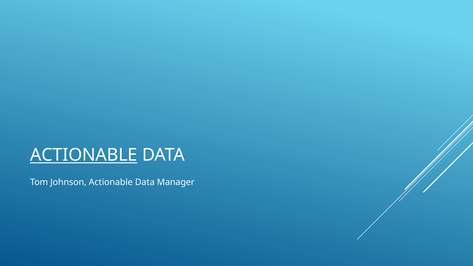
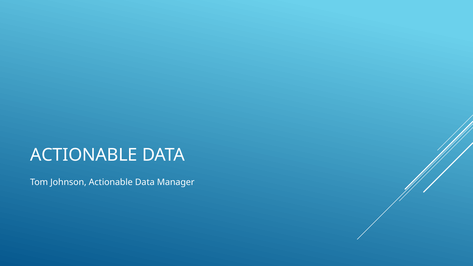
ACTIONABLE at (84, 155) underline: present -> none
